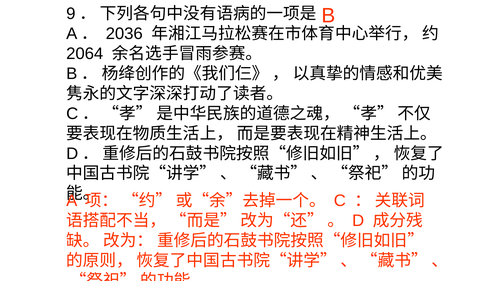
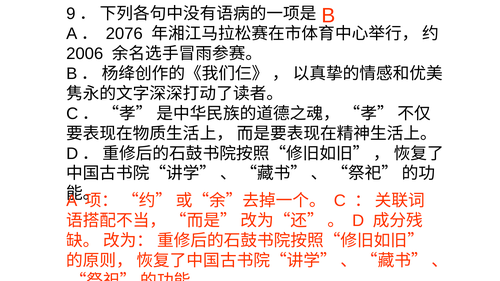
2036: 2036 -> 2076
2064: 2064 -> 2006
